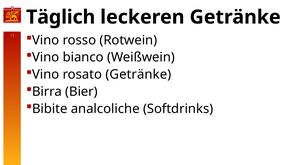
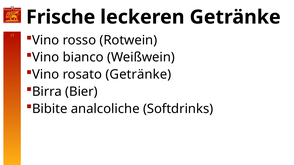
Täglich: Täglich -> Frische
